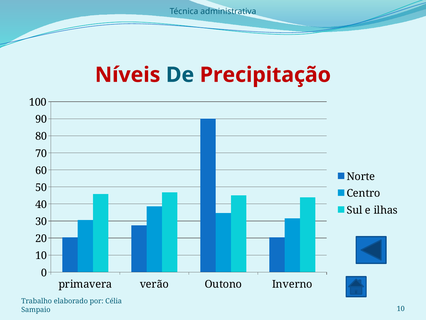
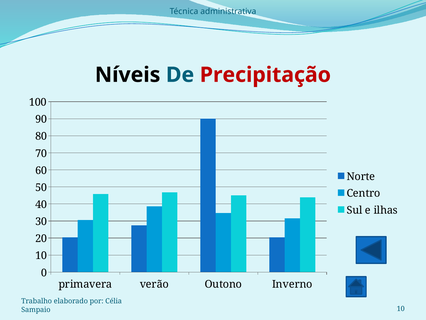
Níveis colour: red -> black
